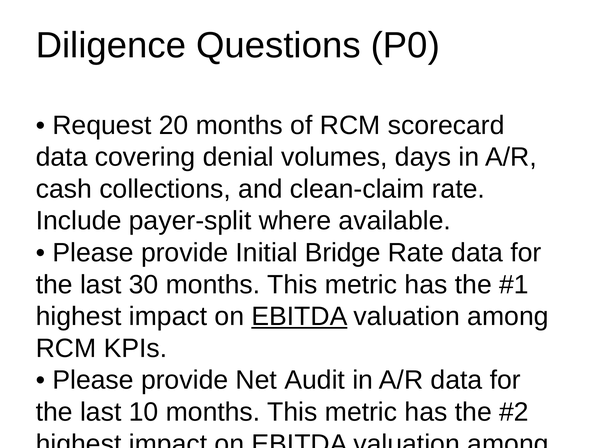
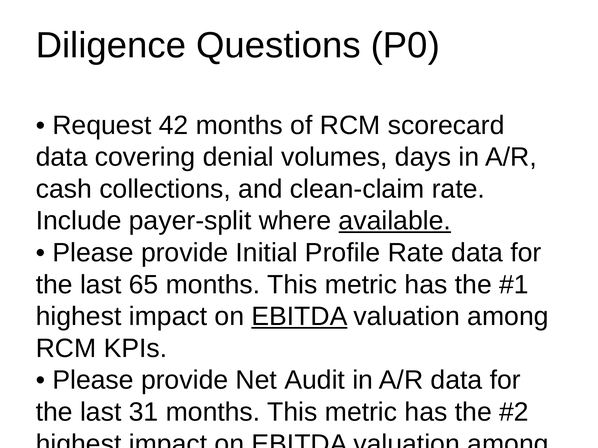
20: 20 -> 42
available underline: none -> present
Bridge: Bridge -> Profile
30: 30 -> 65
10: 10 -> 31
